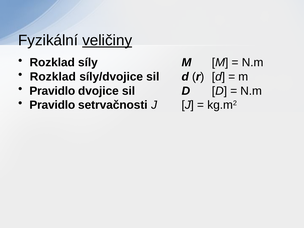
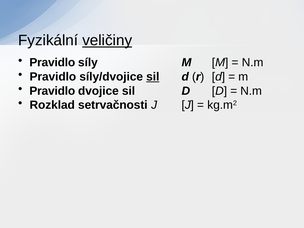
Rozklad at (52, 63): Rozklad -> Pravidlo
Rozklad at (53, 77): Rozklad -> Pravidlo
sil at (153, 77) underline: none -> present
Pravidlo at (52, 105): Pravidlo -> Rozklad
